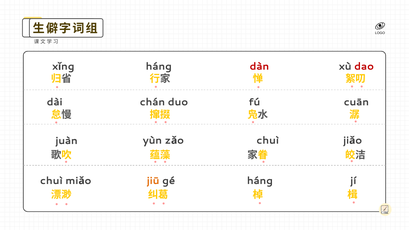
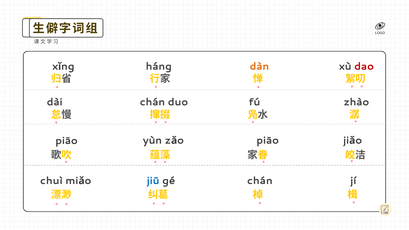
dàn colour: red -> orange
cuān: cuān -> zhào
juàn at (67, 141): juàn -> piāo
chuì at (268, 140): chuì -> piāo
háng at (260, 181): háng -> chán
jiū colour: orange -> blue
